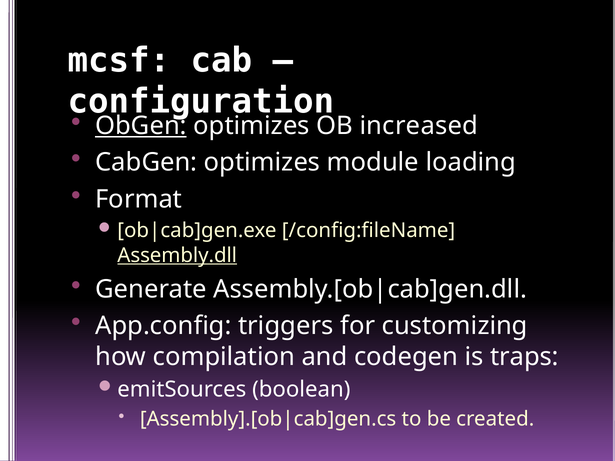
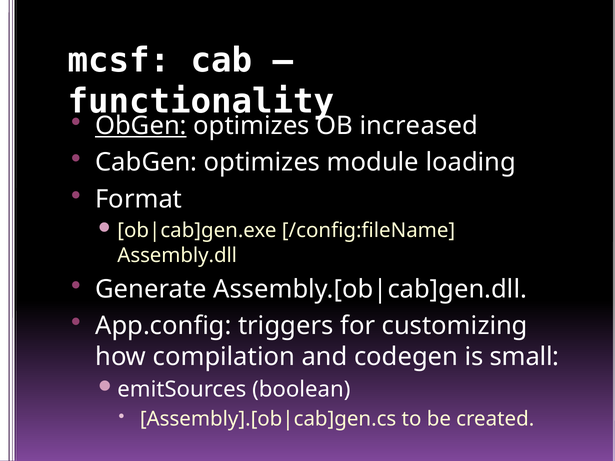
configuration: configuration -> functionality
Assembly.dll underline: present -> none
traps: traps -> small
